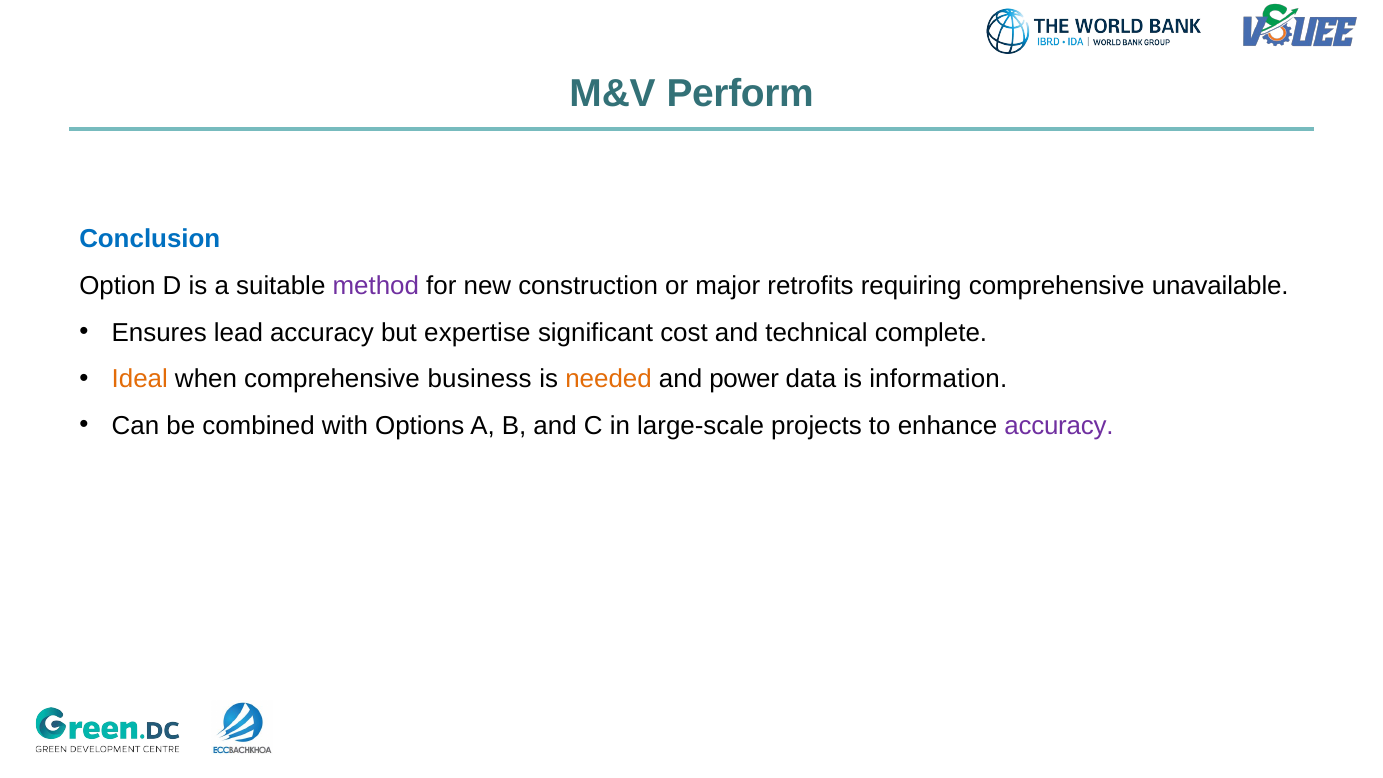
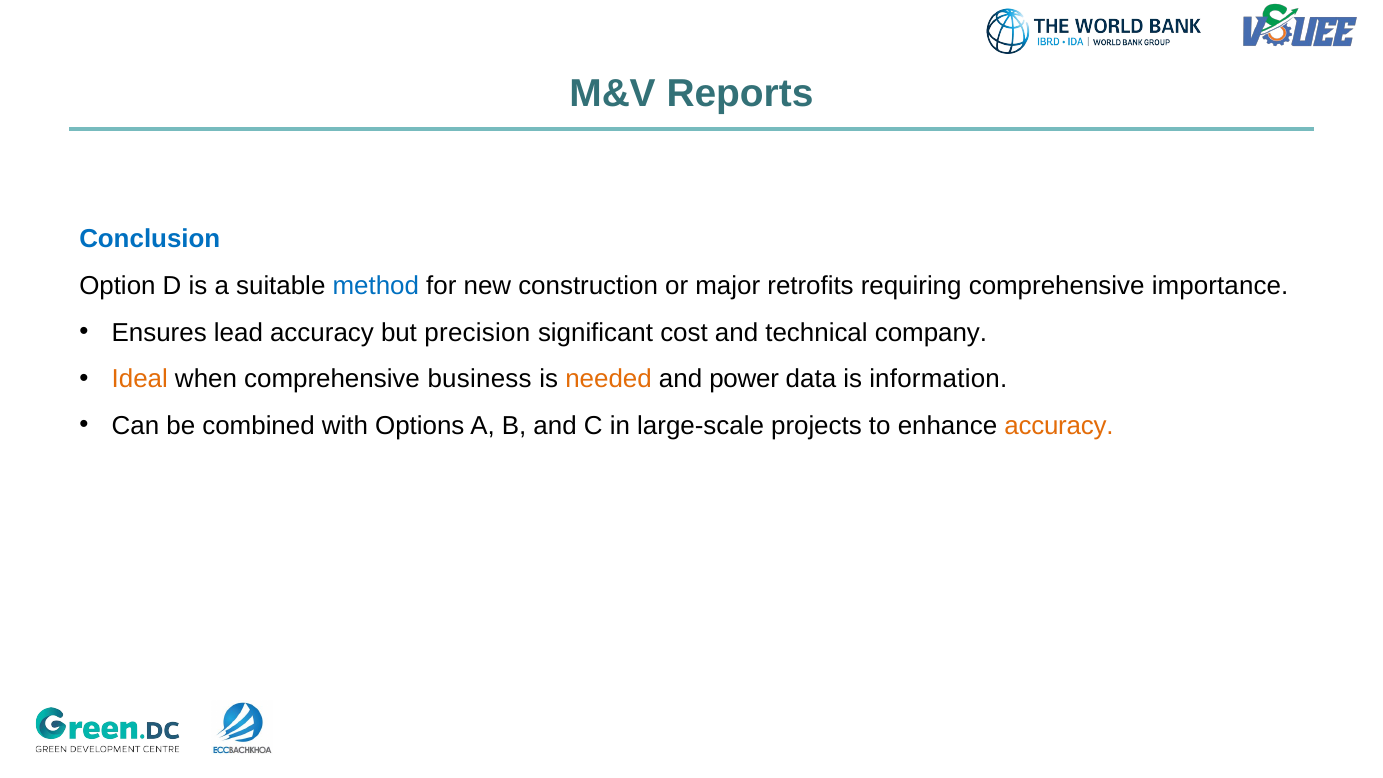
Perform: Perform -> Reports
method colour: purple -> blue
unavailable: unavailable -> importance
expertise: expertise -> precision
complete: complete -> company
accuracy at (1059, 426) colour: purple -> orange
